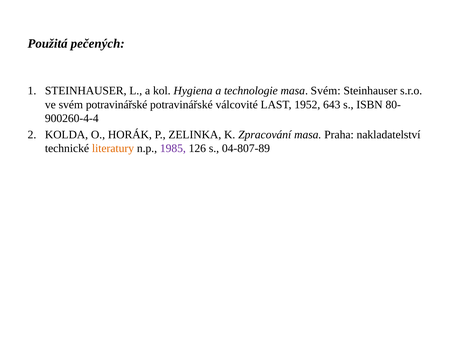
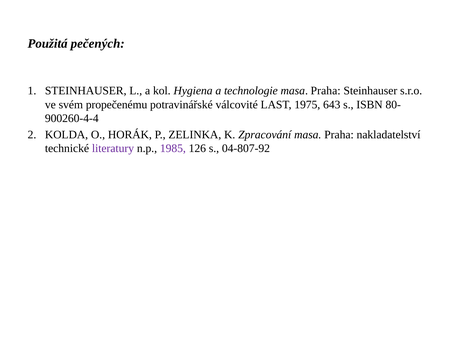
technologie masa Svém: Svém -> Praha
svém potravinářské: potravinářské -> propečenému
1952: 1952 -> 1975
literatury colour: orange -> purple
04-807-89: 04-807-89 -> 04-807-92
